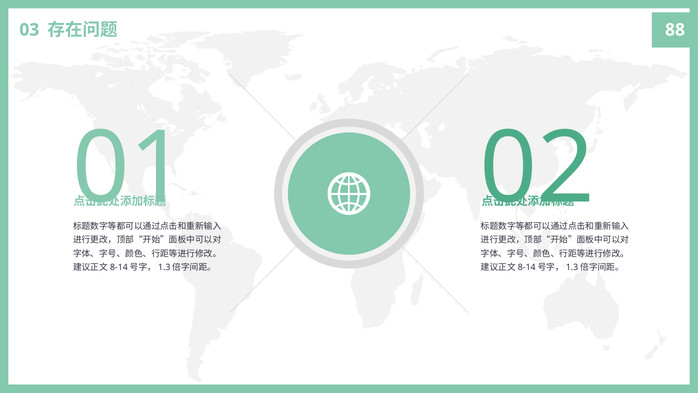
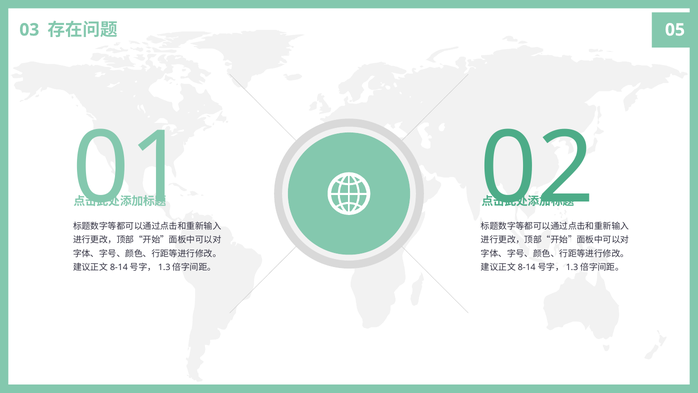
88: 88 -> 05
